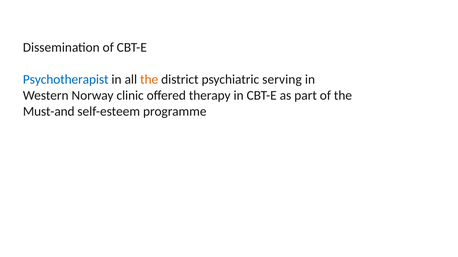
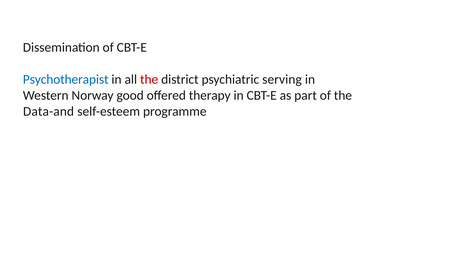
the at (149, 79) colour: orange -> red
clinic: clinic -> good
Must-and: Must-and -> Data-and
